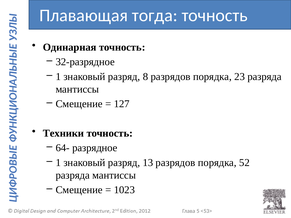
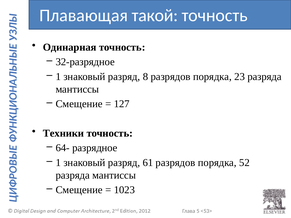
тогда: тогда -> такой
13: 13 -> 61
